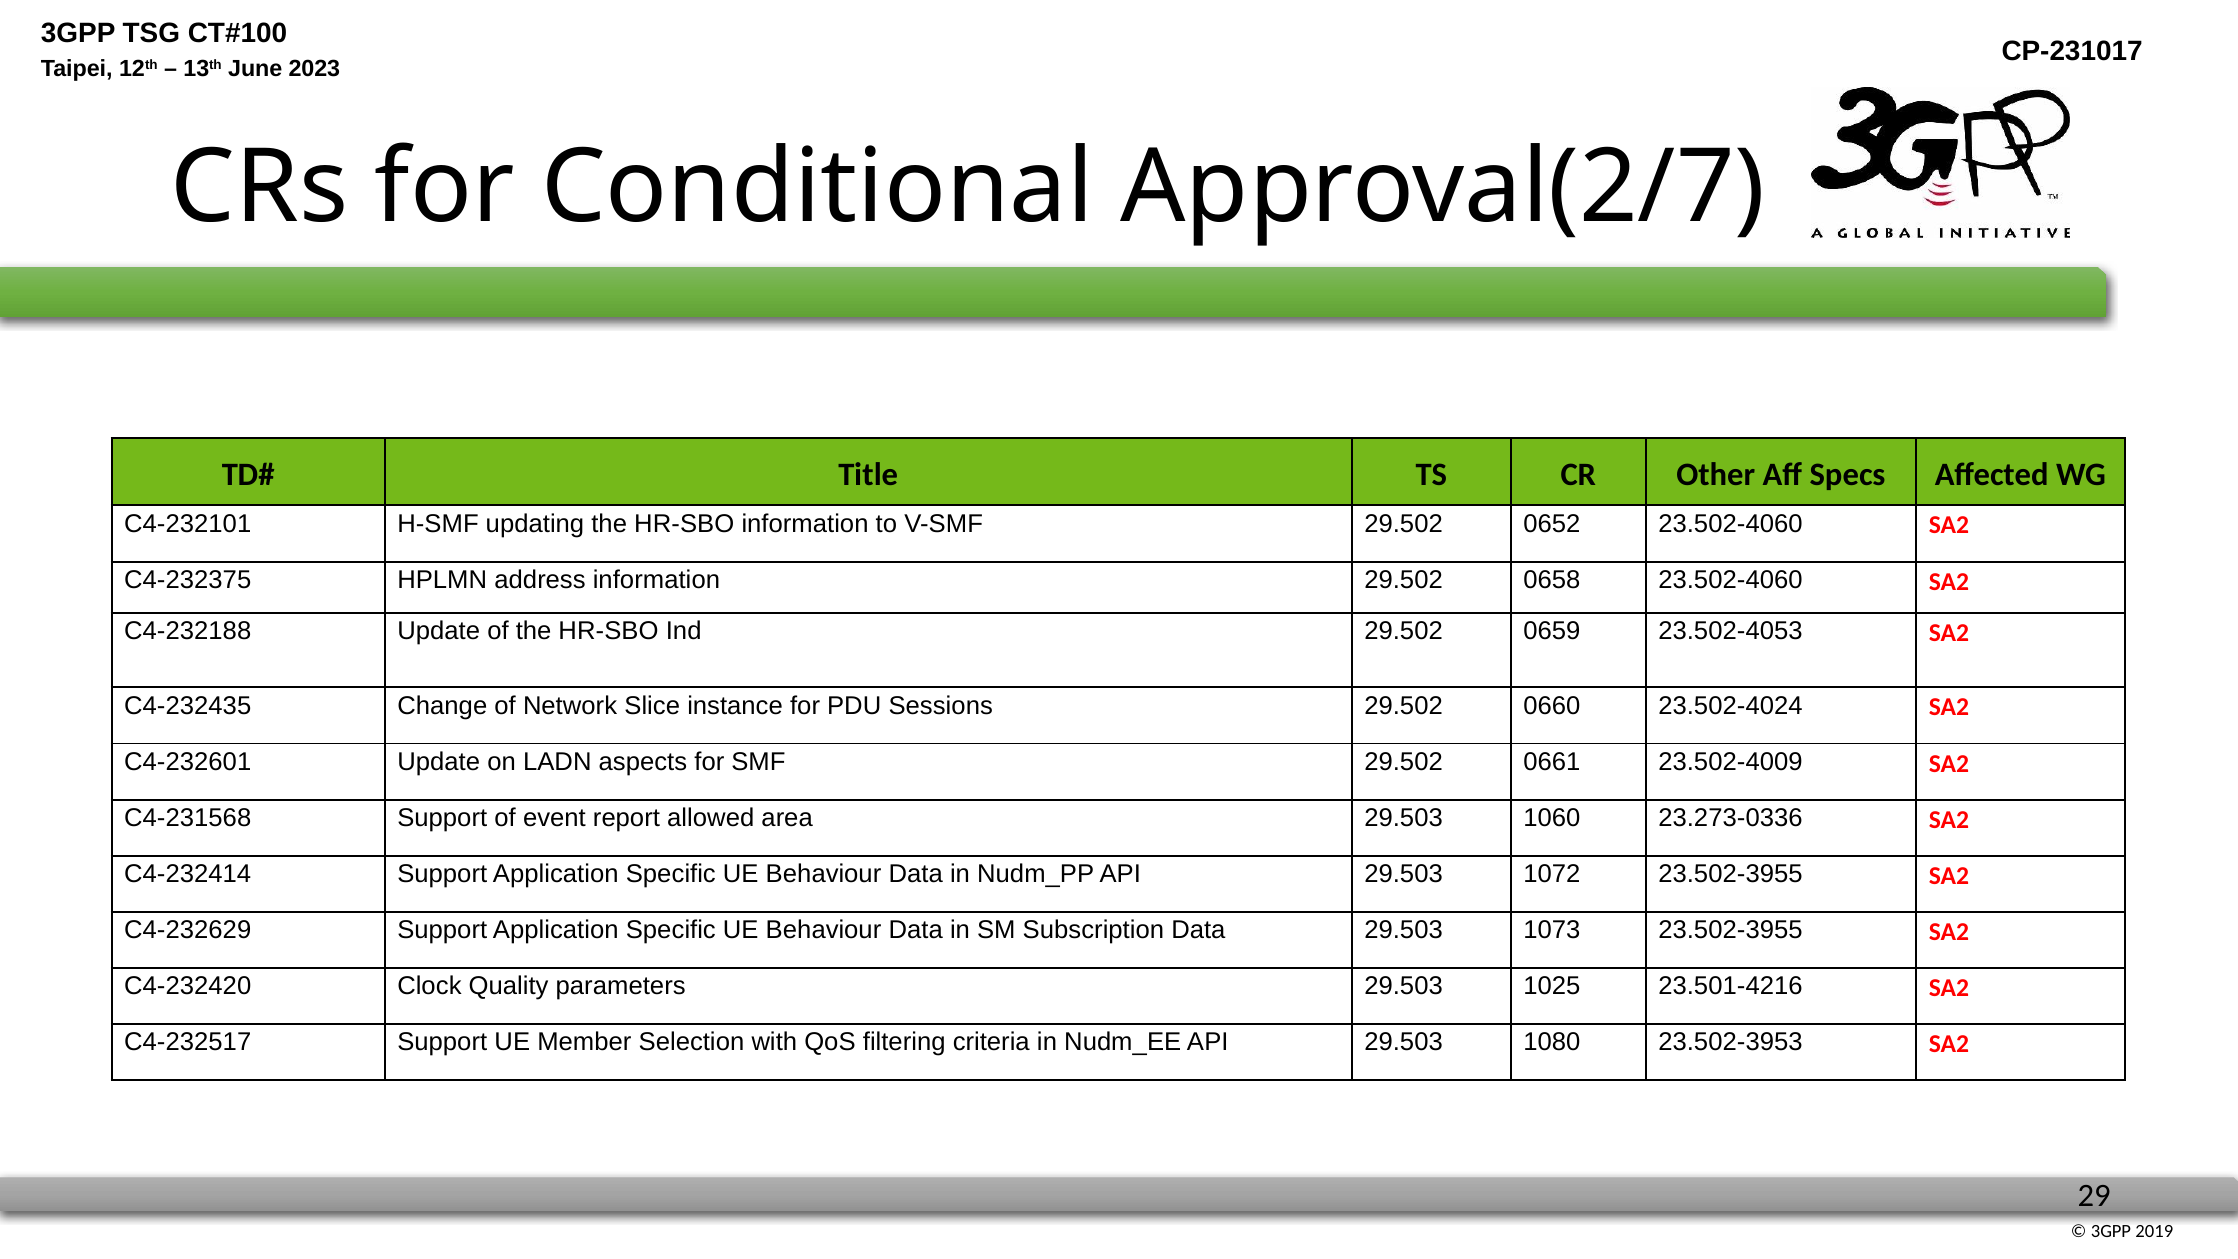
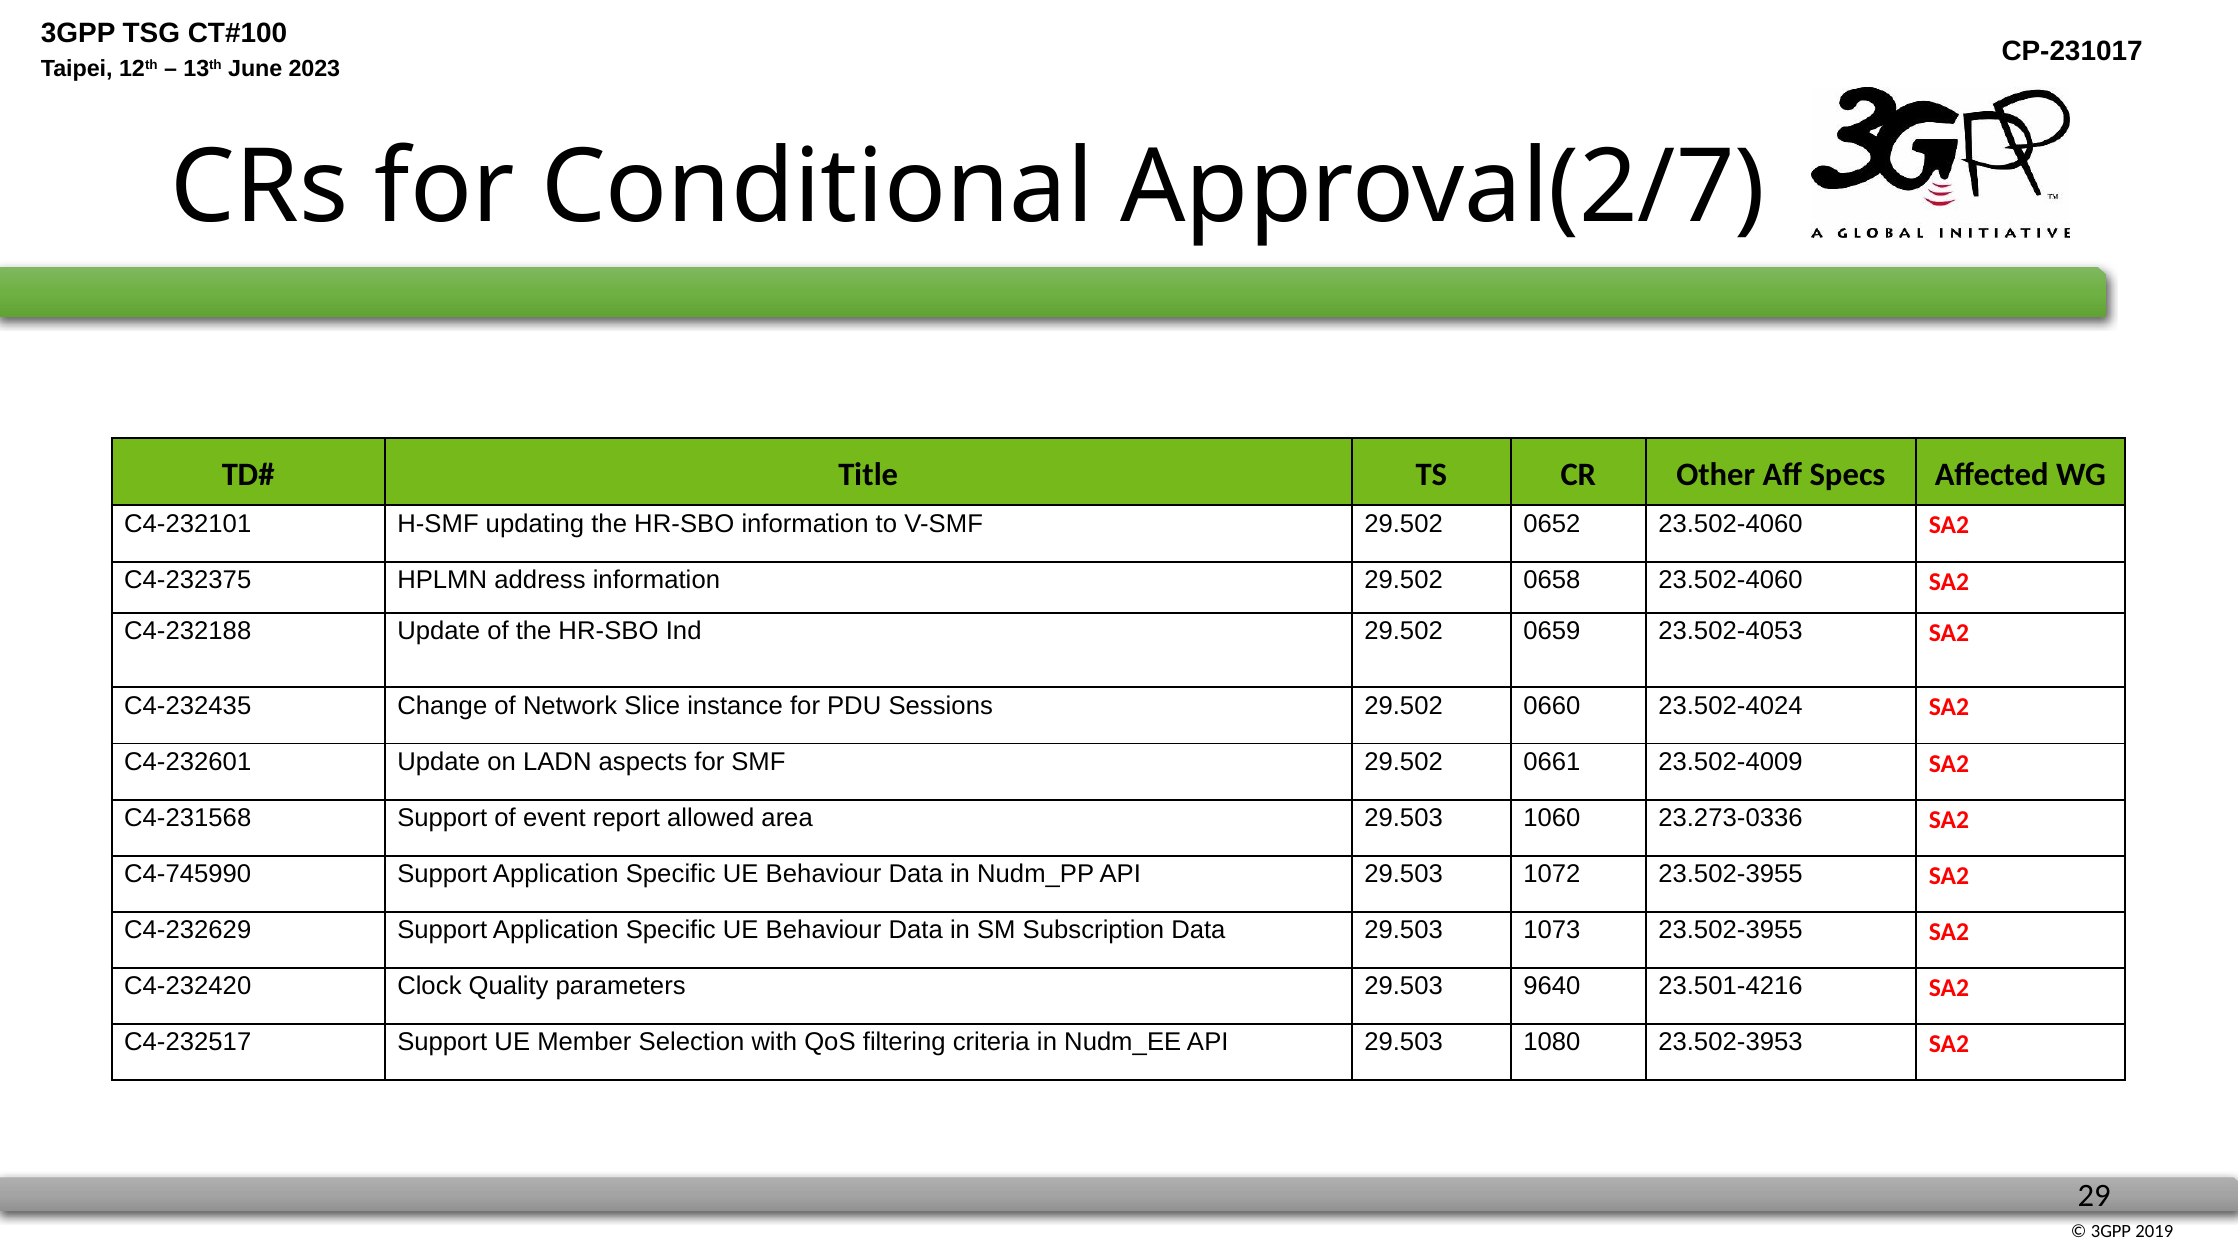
C4-232414: C4-232414 -> C4-745990
1025: 1025 -> 9640
